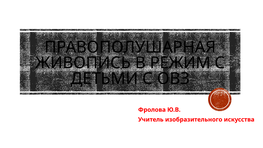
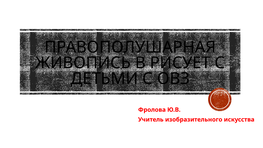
РЕЖИМ: РЕЖИМ -> РИСУЕТ
